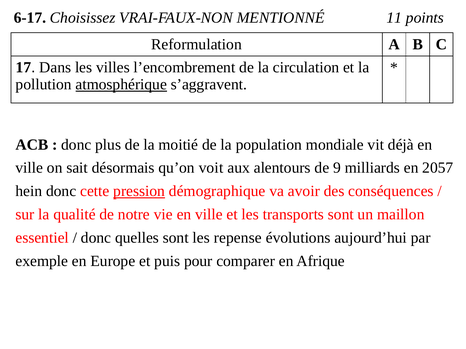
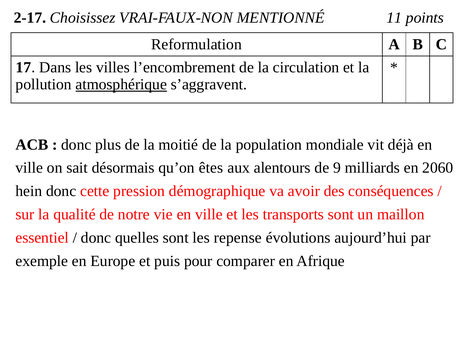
6-17: 6-17 -> 2-17
voit: voit -> êtes
2057: 2057 -> 2060
pression underline: present -> none
